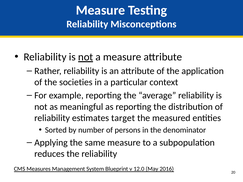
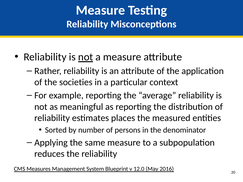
target: target -> places
